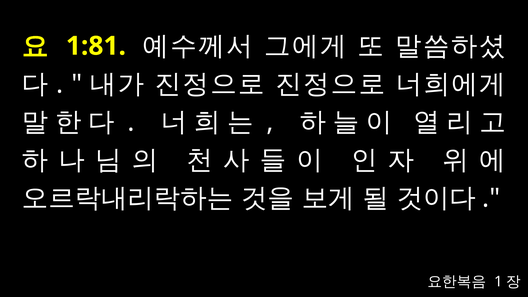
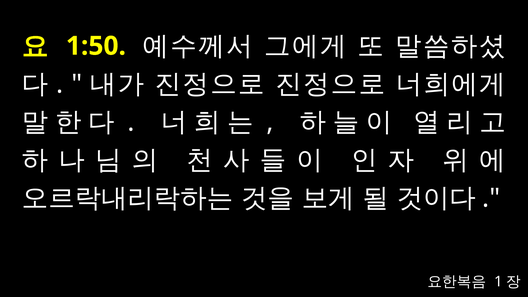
1:81: 1:81 -> 1:50
